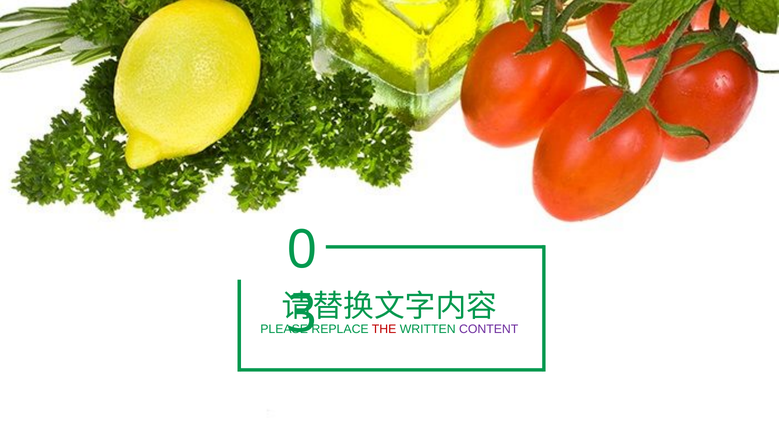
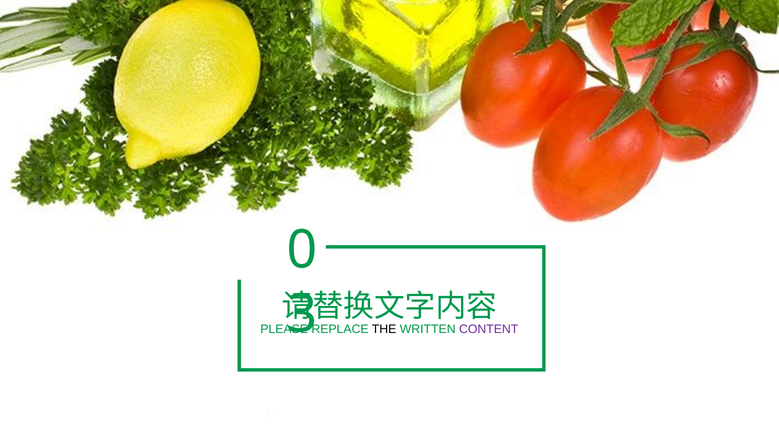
THE colour: red -> black
